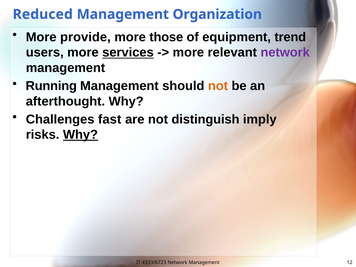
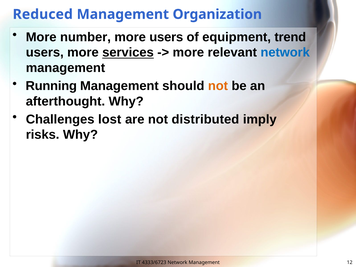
provide: provide -> number
more those: those -> users
network at (285, 53) colour: purple -> blue
fast: fast -> lost
distinguish: distinguish -> distributed
Why at (80, 135) underline: present -> none
